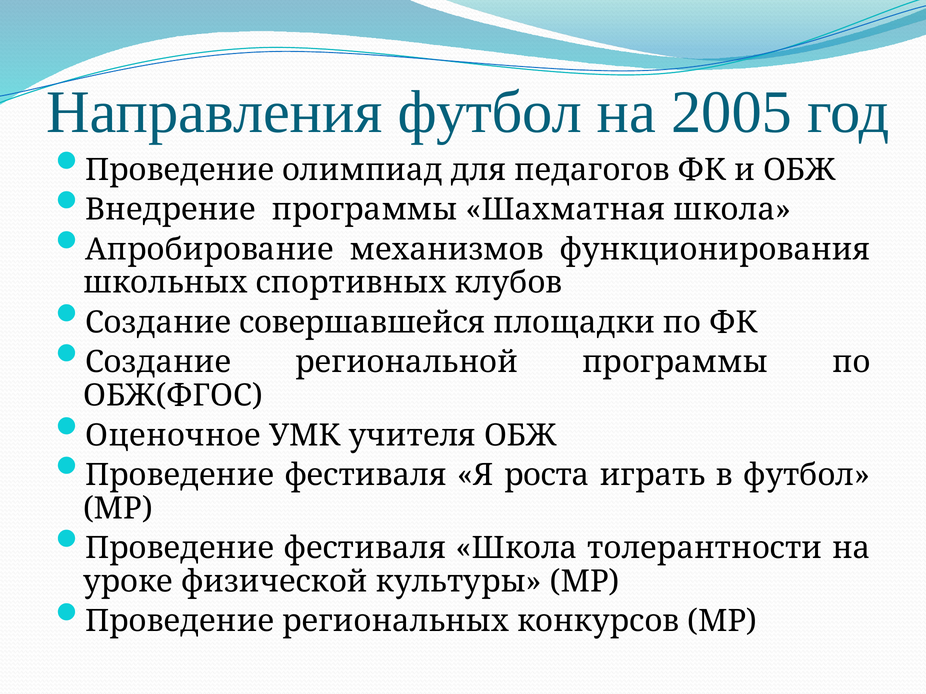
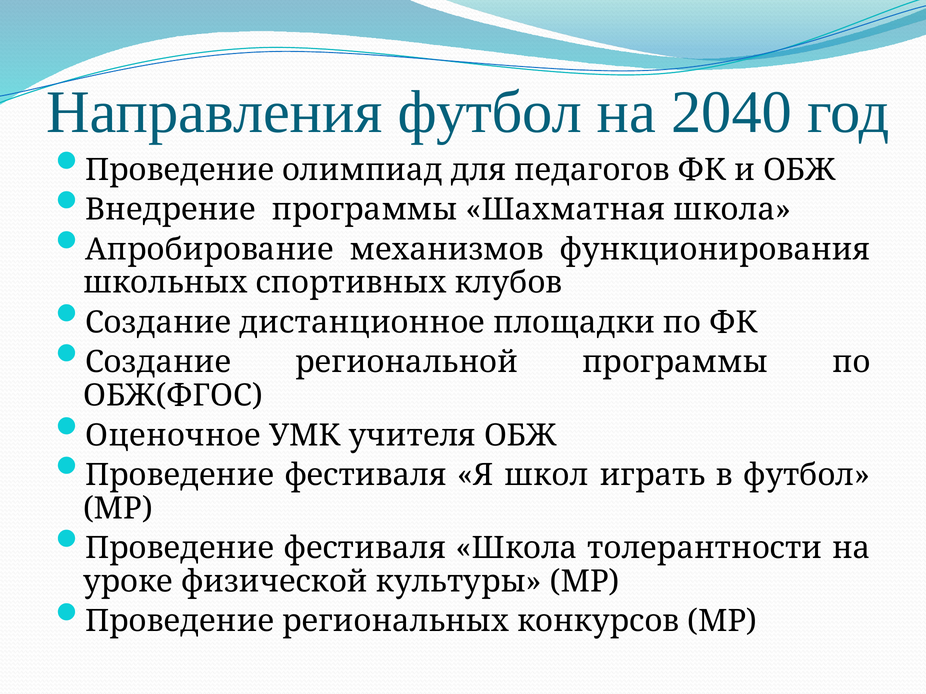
2005: 2005 -> 2040
совершавшейся: совершавшейся -> дистанционное
роста: роста -> школ
